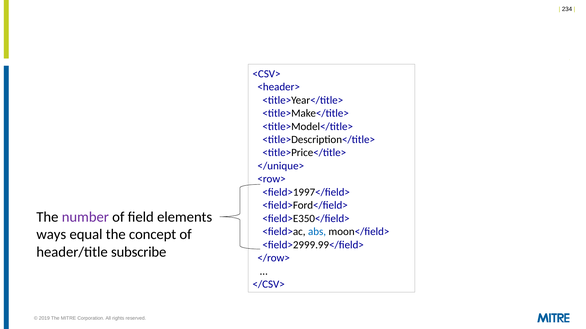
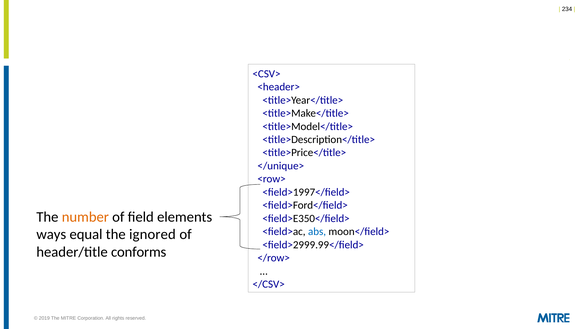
number colour: purple -> orange
concept: concept -> ignored
subscribe: subscribe -> conforms
